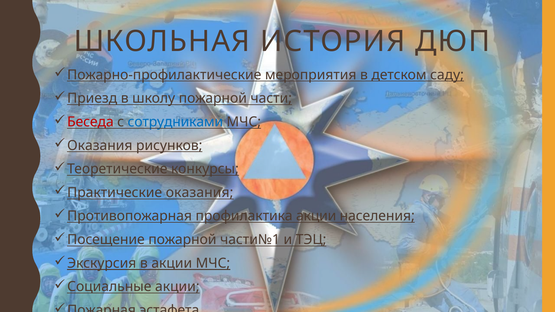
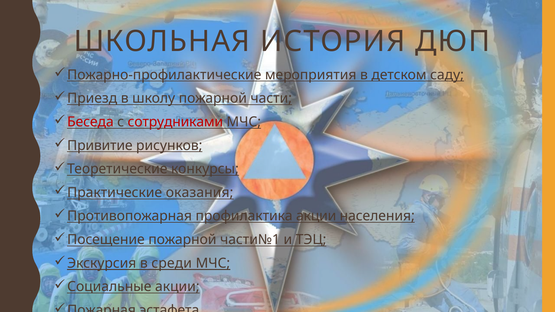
сотрудниками colour: blue -> red
Оказания at (100, 146): Оказания -> Привитие
в акции: акции -> среди
